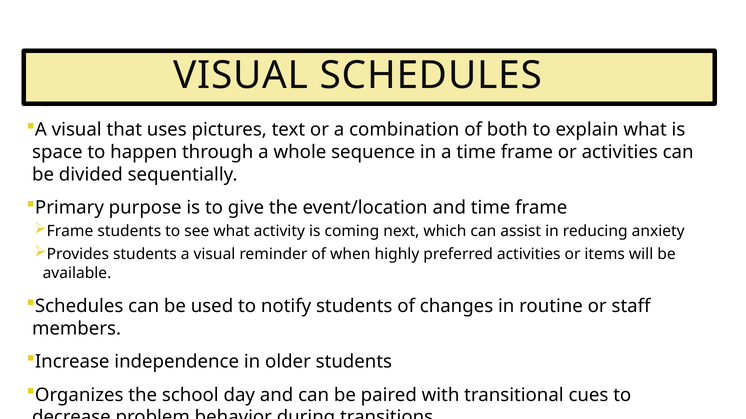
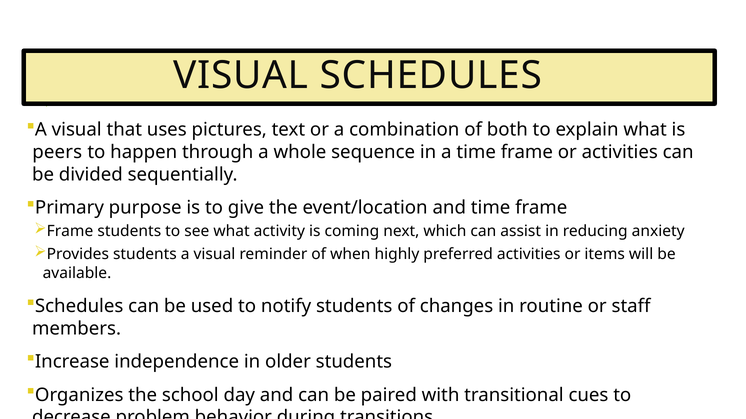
space: space -> peers
